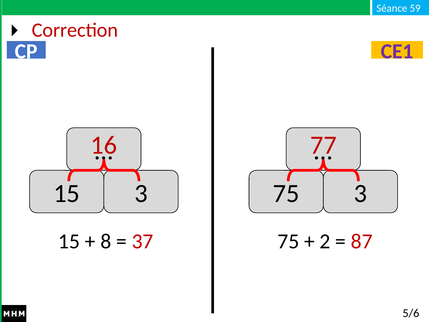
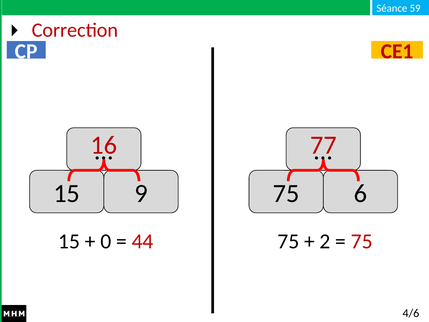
CE1 colour: purple -> red
15 3: 3 -> 9
75 3: 3 -> 6
8: 8 -> 0
37: 37 -> 44
87 at (362, 241): 87 -> 75
5/6: 5/6 -> 4/6
